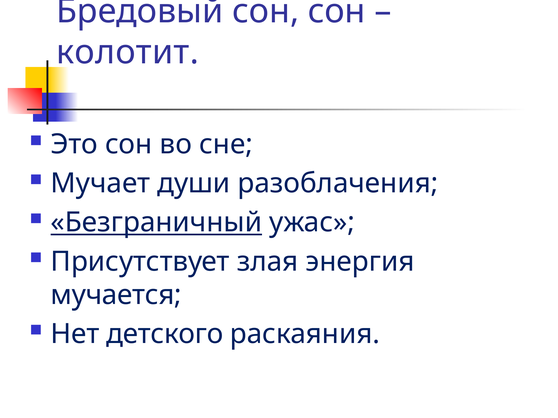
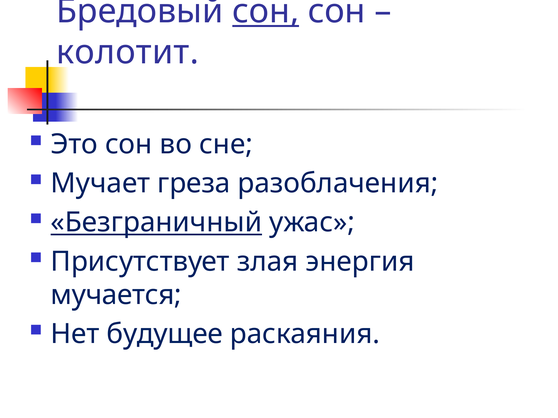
сон at (266, 11) underline: none -> present
души: души -> греза
детского: детского -> будущее
